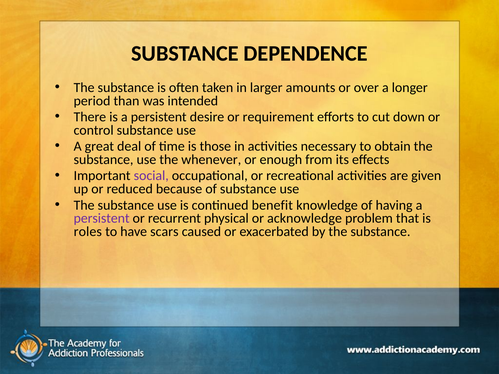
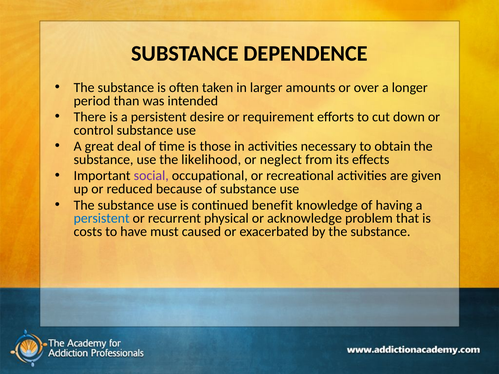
whenever: whenever -> likelihood
enough: enough -> neglect
persistent at (102, 219) colour: purple -> blue
roles: roles -> costs
scars: scars -> must
